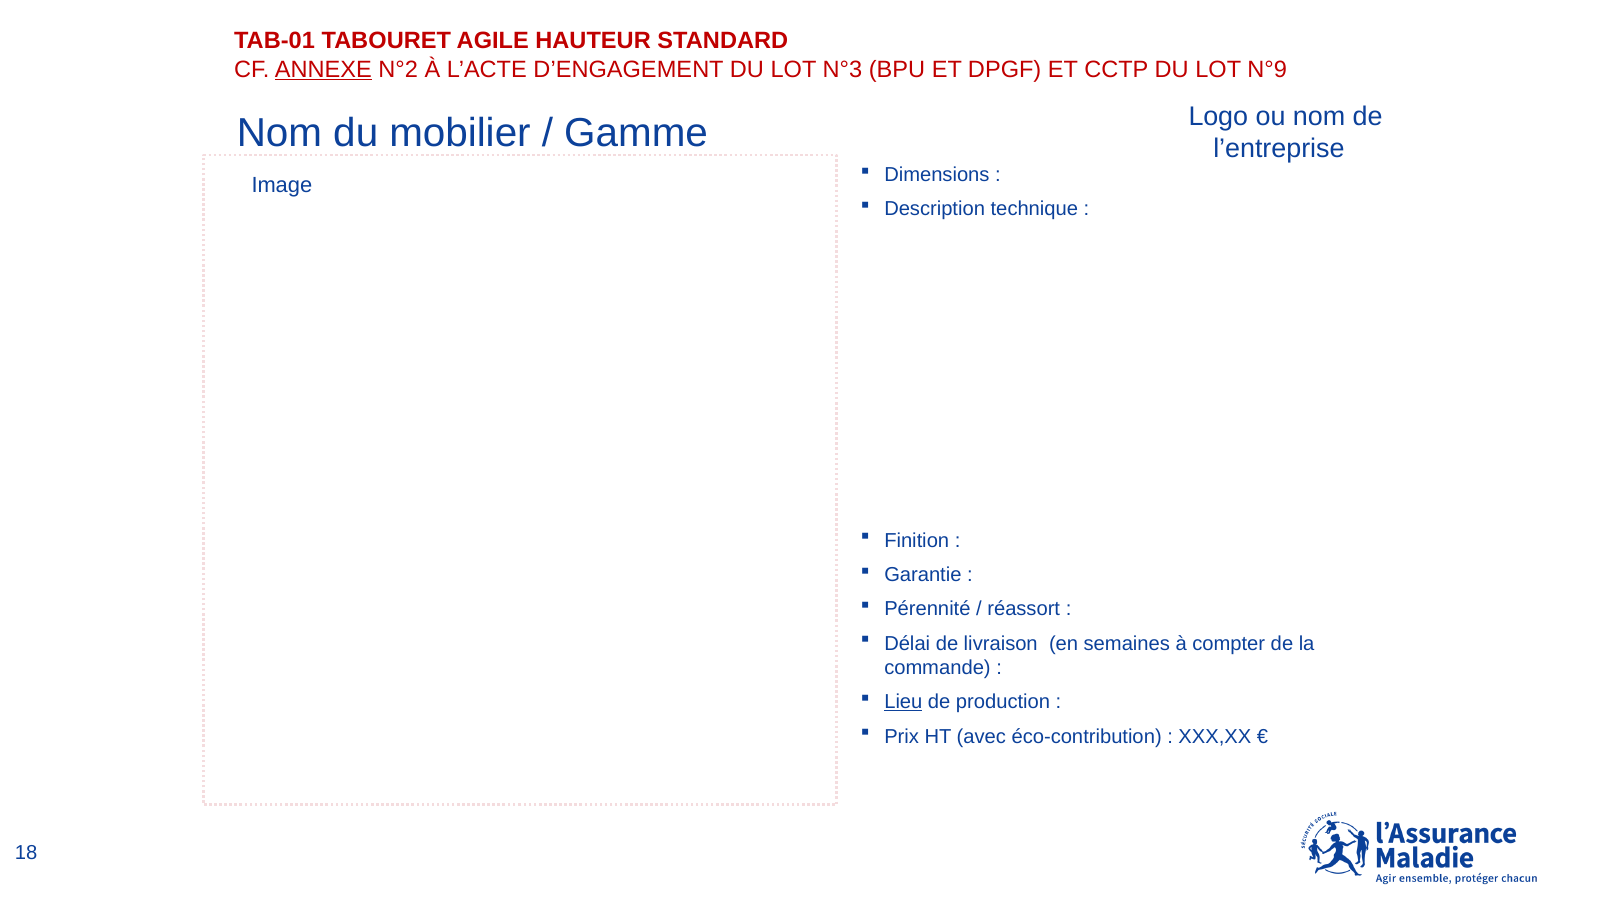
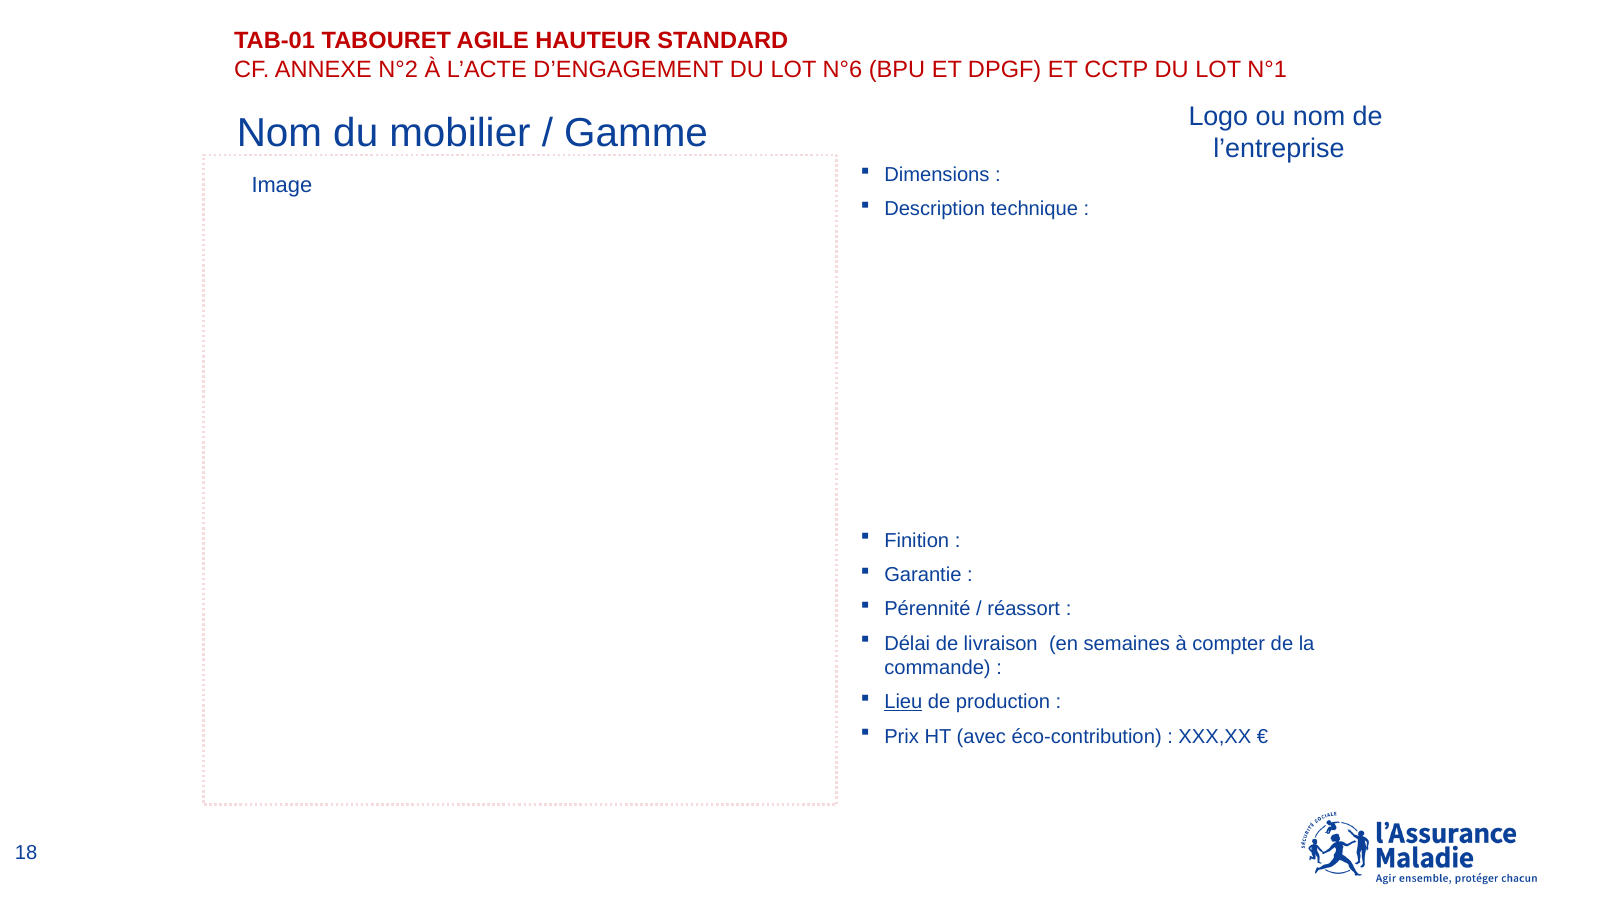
ANNEXE underline: present -> none
N°3: N°3 -> N°6
N°9: N°9 -> N°1
